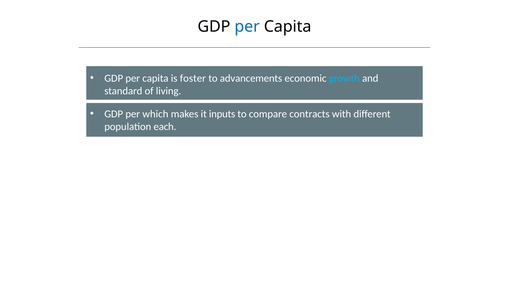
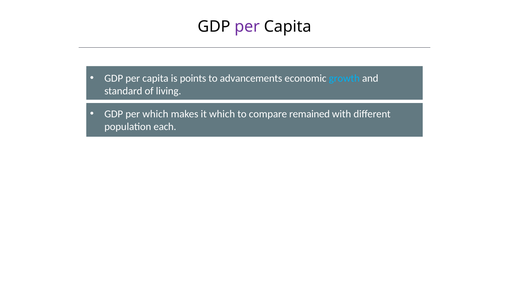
per at (247, 27) colour: blue -> purple
foster: foster -> points
it inputs: inputs -> which
contracts: contracts -> remained
